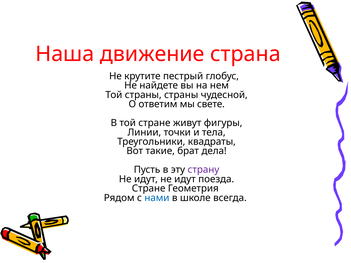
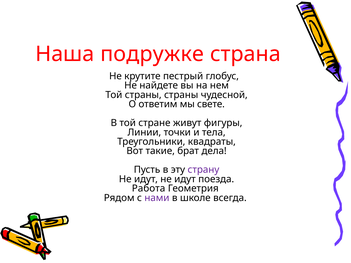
движение: движение -> подружке
Стране at (149, 189): Стране -> Работа
нами colour: blue -> purple
